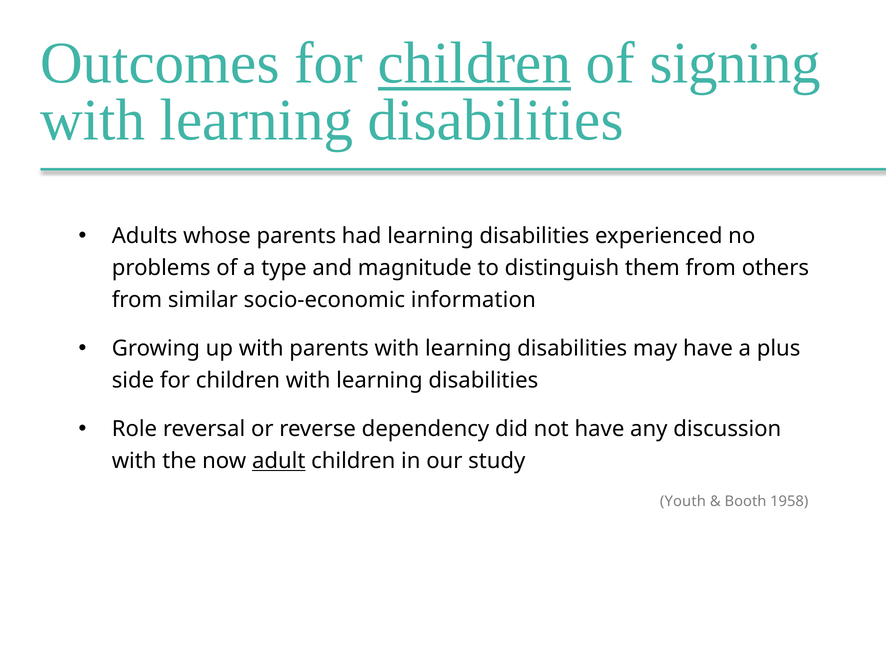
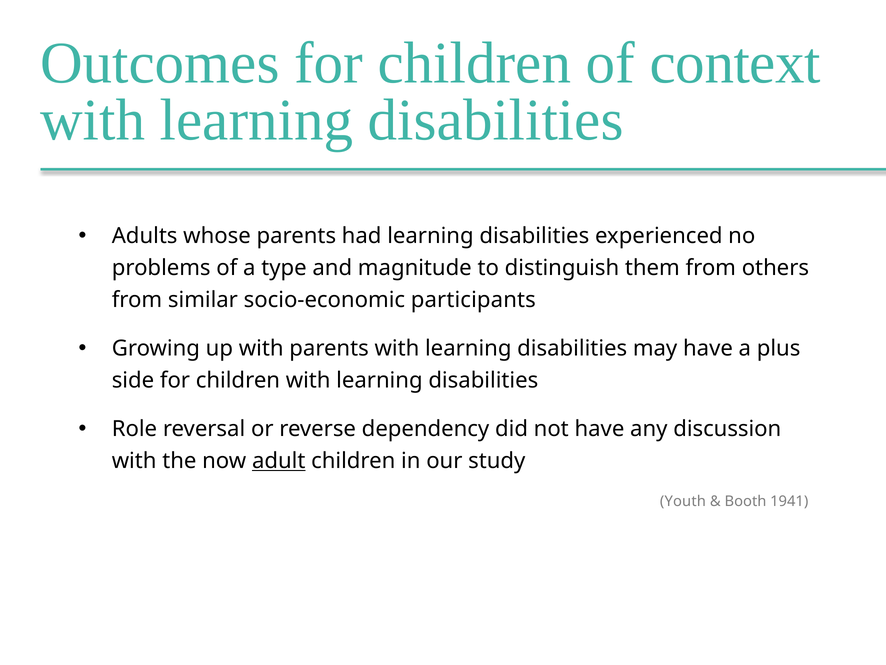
children at (474, 63) underline: present -> none
signing: signing -> context
information: information -> participants
1958: 1958 -> 1941
